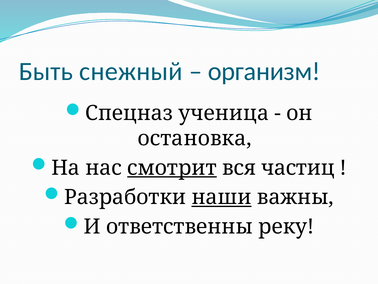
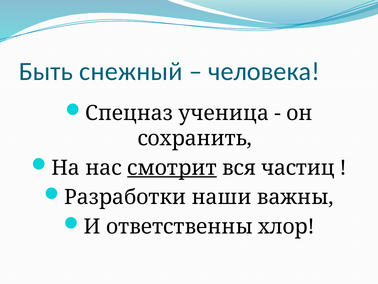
организм: организм -> человека
остановка: остановка -> сохранить
наши underline: present -> none
реку: реку -> хлор
